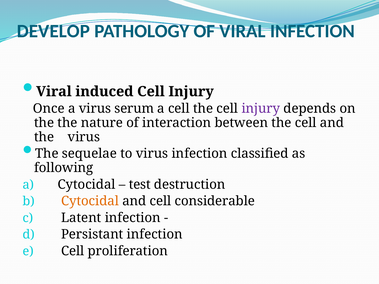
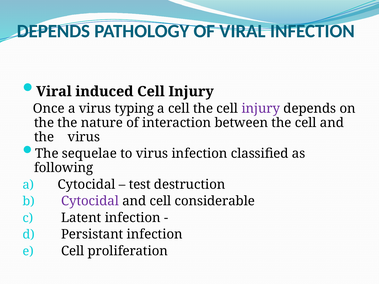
DEVELOP at (53, 31): DEVELOP -> DEPENDS
serum: serum -> typing
Cytocidal at (90, 201) colour: orange -> purple
